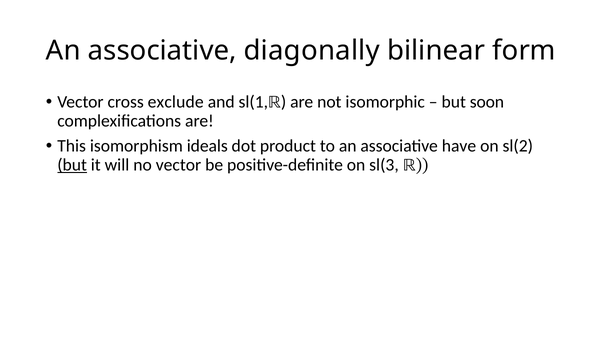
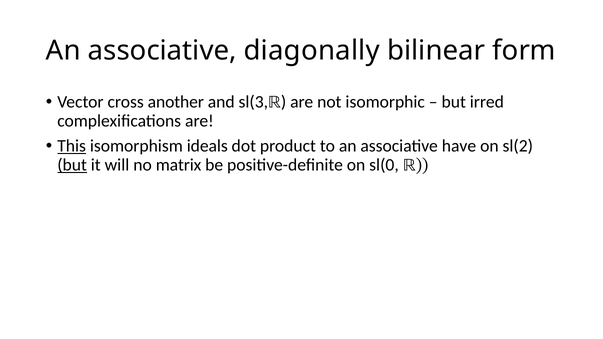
exclude: exclude -> another
sl(1: sl(1 -> sl(3
soon: soon -> irred
This underline: none -> present
no vector: vector -> matrix
sl(3: sl(3 -> sl(0
